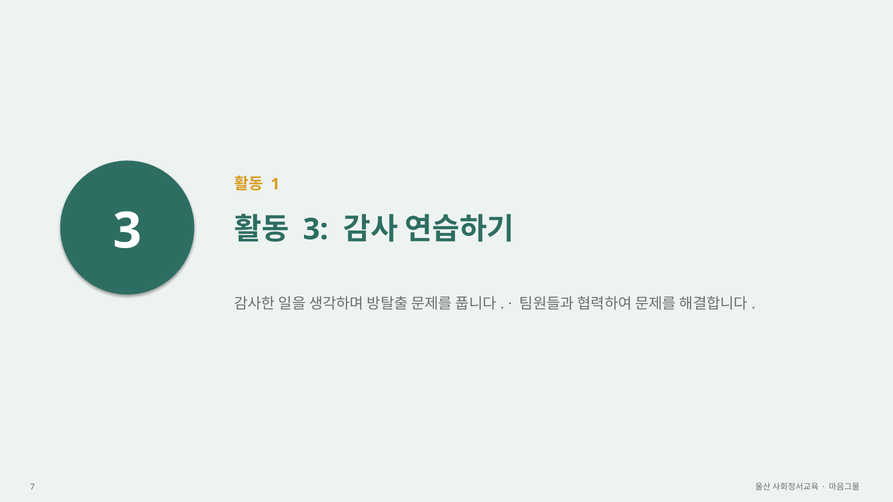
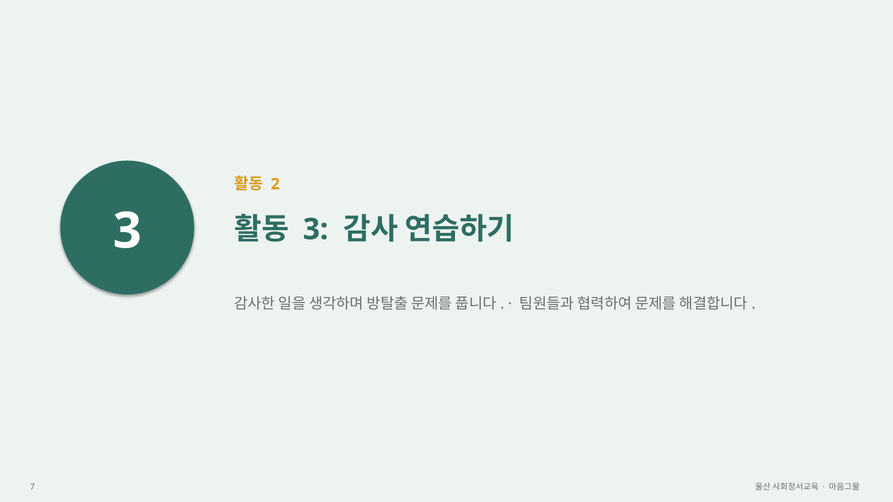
1: 1 -> 2
